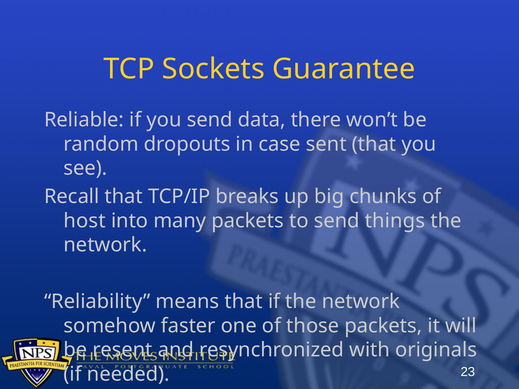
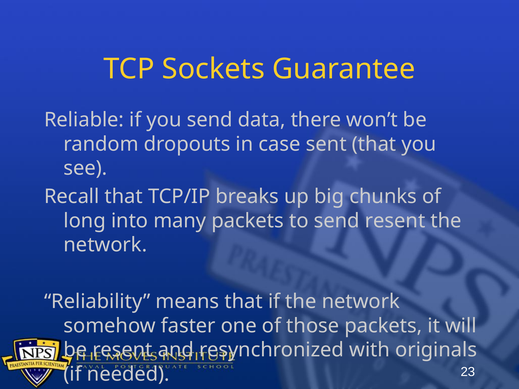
host: host -> long
send things: things -> resent
